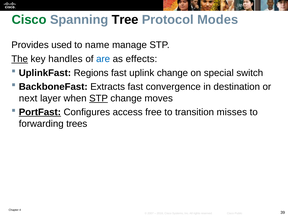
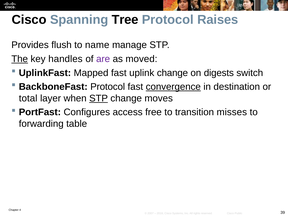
Cisco at (29, 20) colour: green -> black
Modes: Modes -> Raises
used: used -> flush
are colour: blue -> purple
effects: effects -> moved
Regions: Regions -> Mapped
special: special -> digests
BackboneFast Extracts: Extracts -> Protocol
convergence underline: none -> present
next: next -> total
PortFast underline: present -> none
trees: trees -> table
